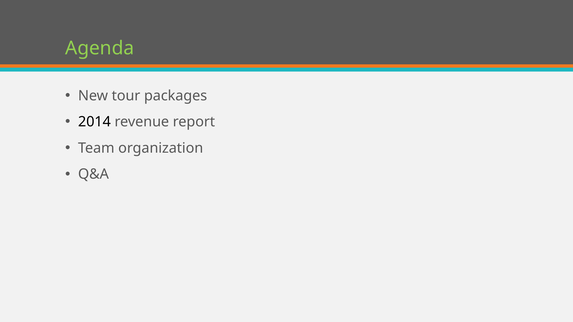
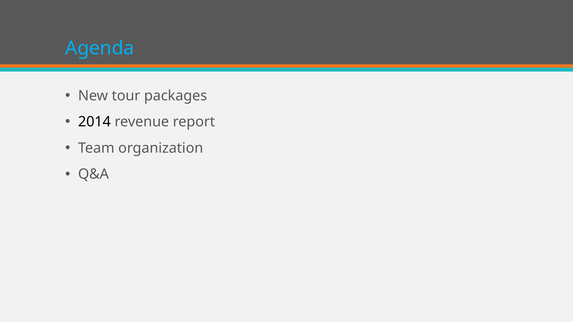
Agenda colour: light green -> light blue
